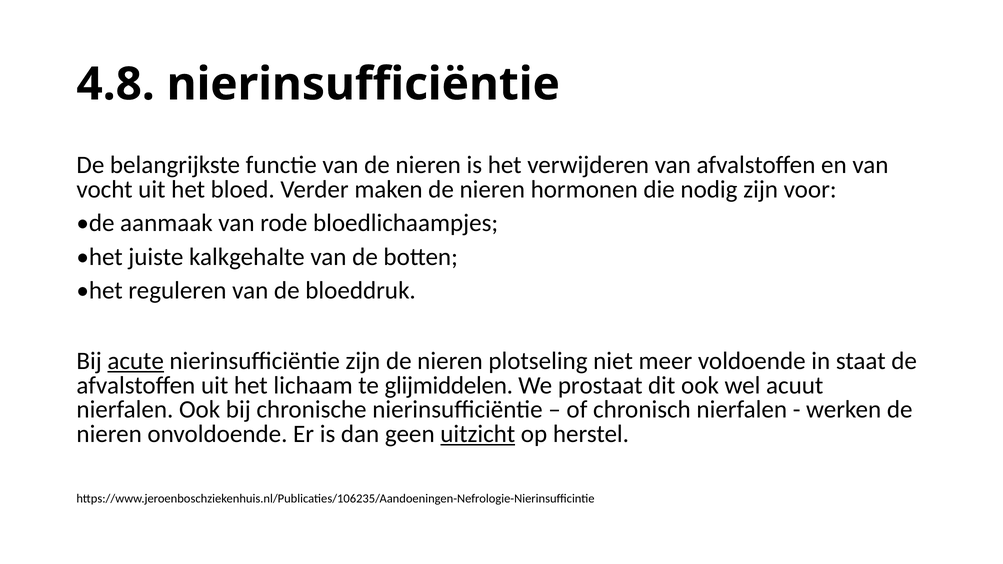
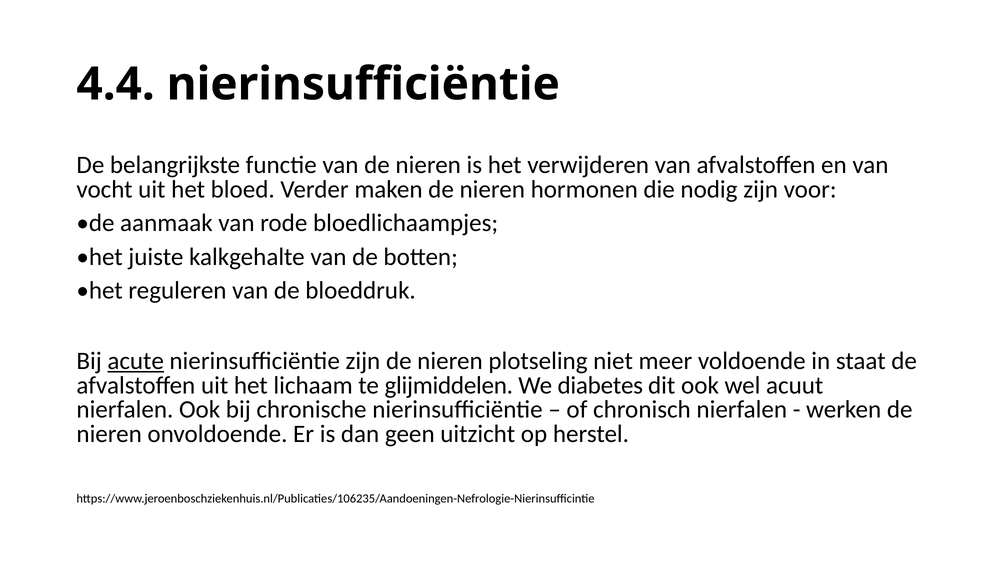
4.8: 4.8 -> 4.4
prostaat: prostaat -> diabetes
uitzicht underline: present -> none
